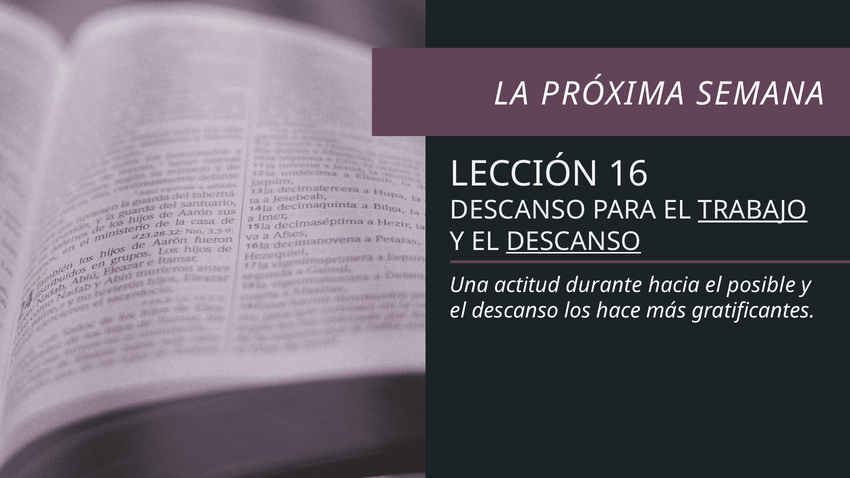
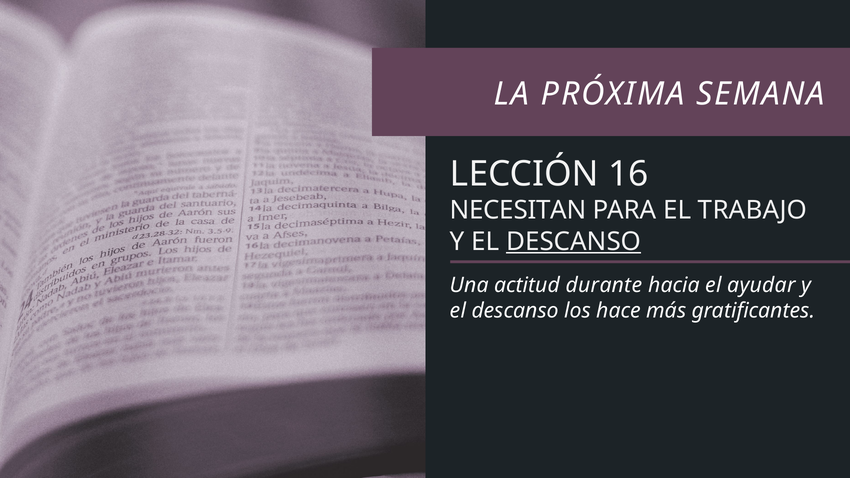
DESCANSO at (518, 210): DESCANSO -> NECESITAN
TRABAJO underline: present -> none
posible: posible -> ayudar
